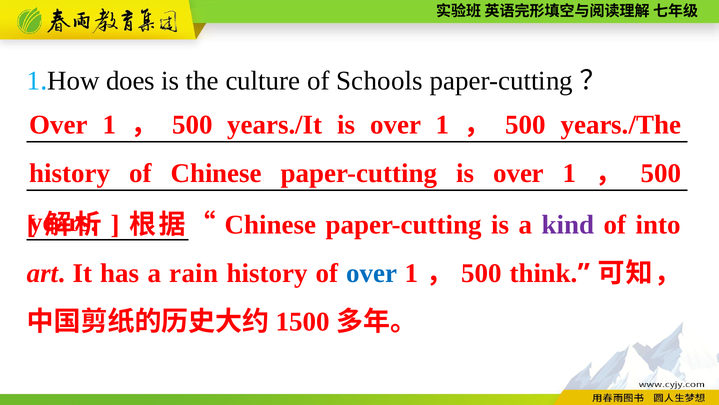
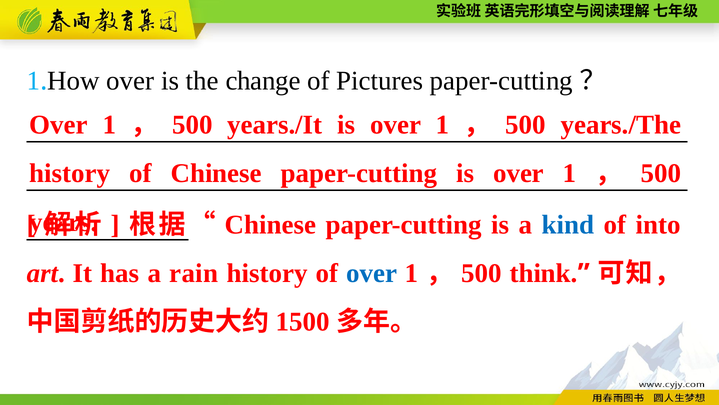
does at (131, 81): does -> over
culture: culture -> change
Schools: Schools -> Pictures
kind colour: purple -> blue
